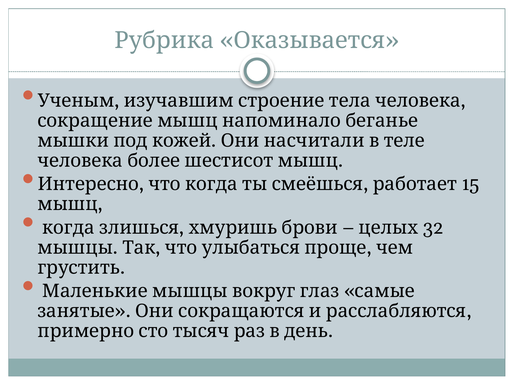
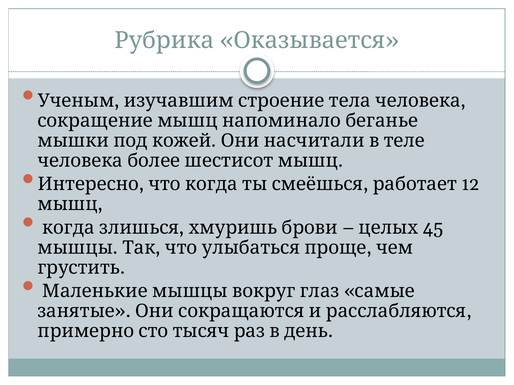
15: 15 -> 12
32: 32 -> 45
